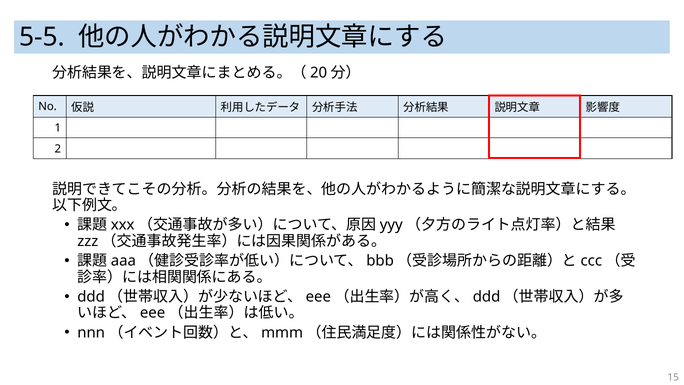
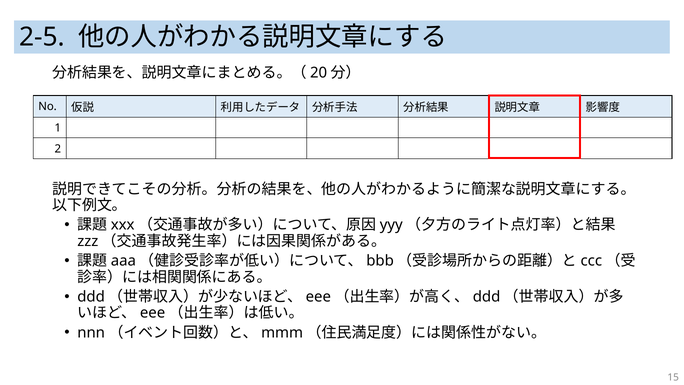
5-5: 5-5 -> 2-5
